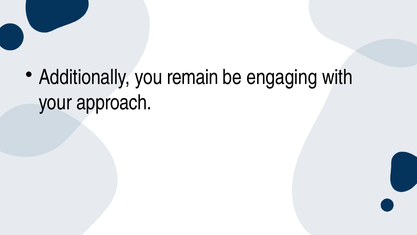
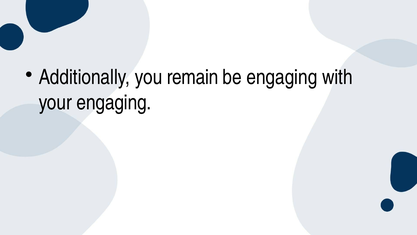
your approach: approach -> engaging
